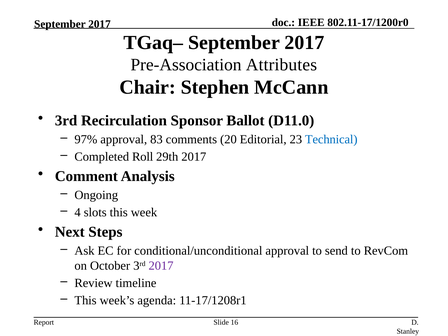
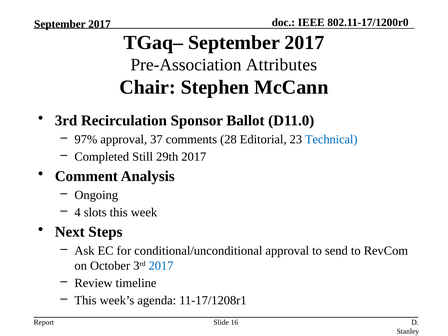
83: 83 -> 37
20: 20 -> 28
Roll: Roll -> Still
2017 at (161, 266) colour: purple -> blue
